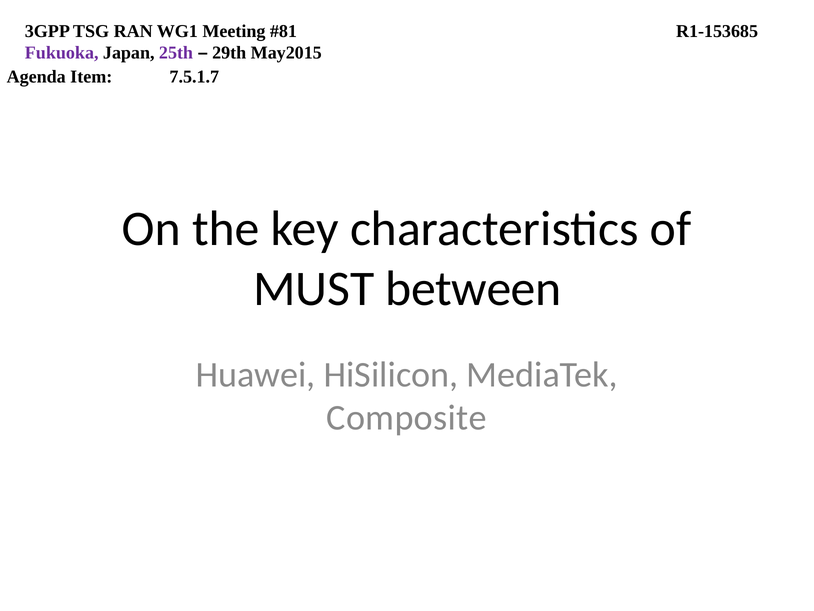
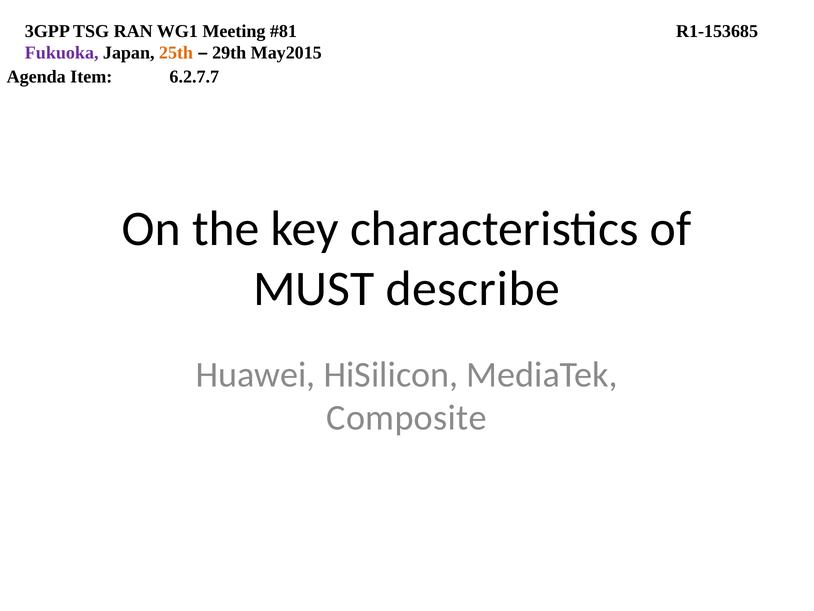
25th colour: purple -> orange
7.5.1.7: 7.5.1.7 -> 6.2.7.7
between: between -> describe
